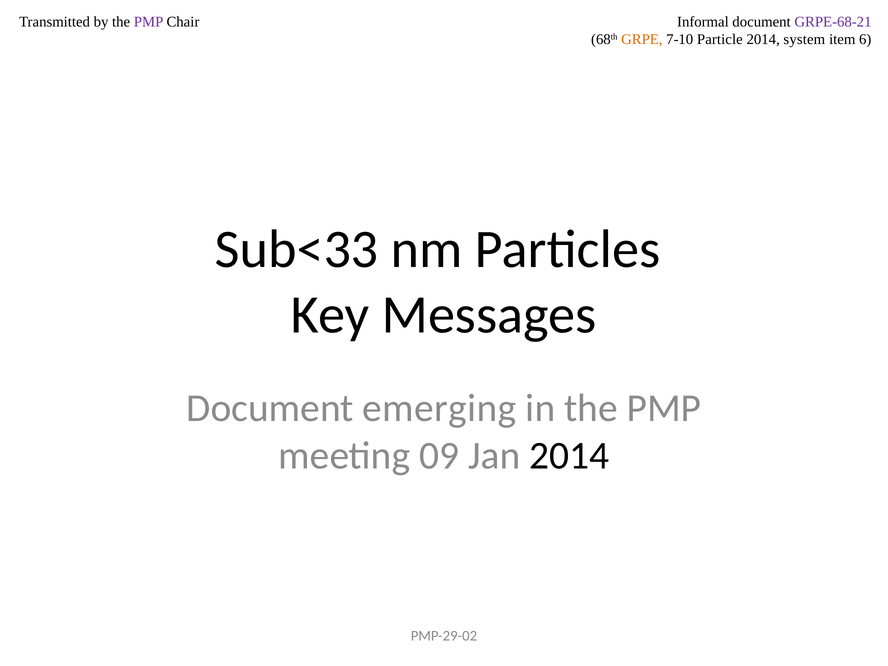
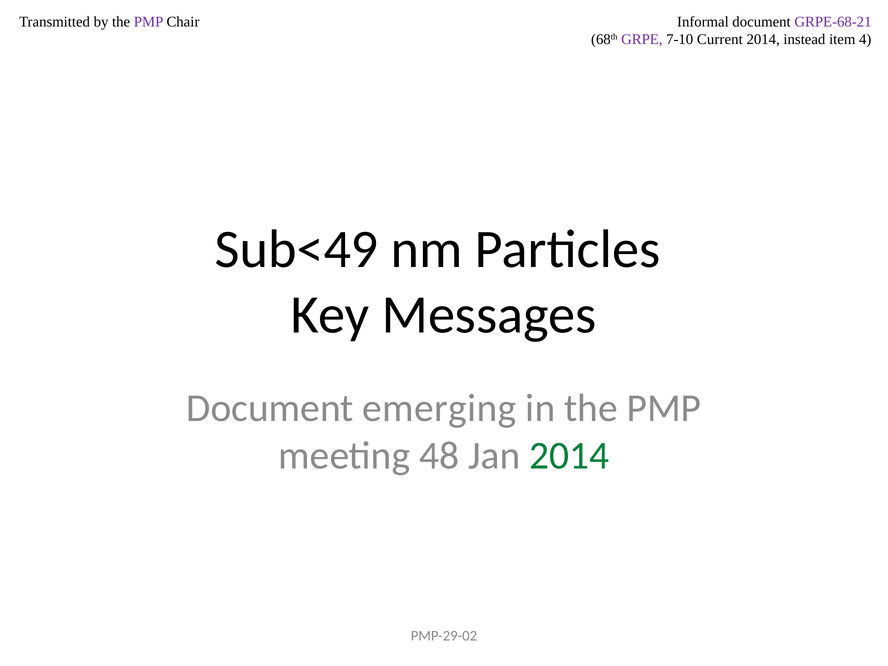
GRPE colour: orange -> purple
Particle: Particle -> Current
system: system -> instead
6: 6 -> 4
Sub<33: Sub<33 -> Sub<49
09: 09 -> 48
2014 at (569, 456) colour: black -> green
